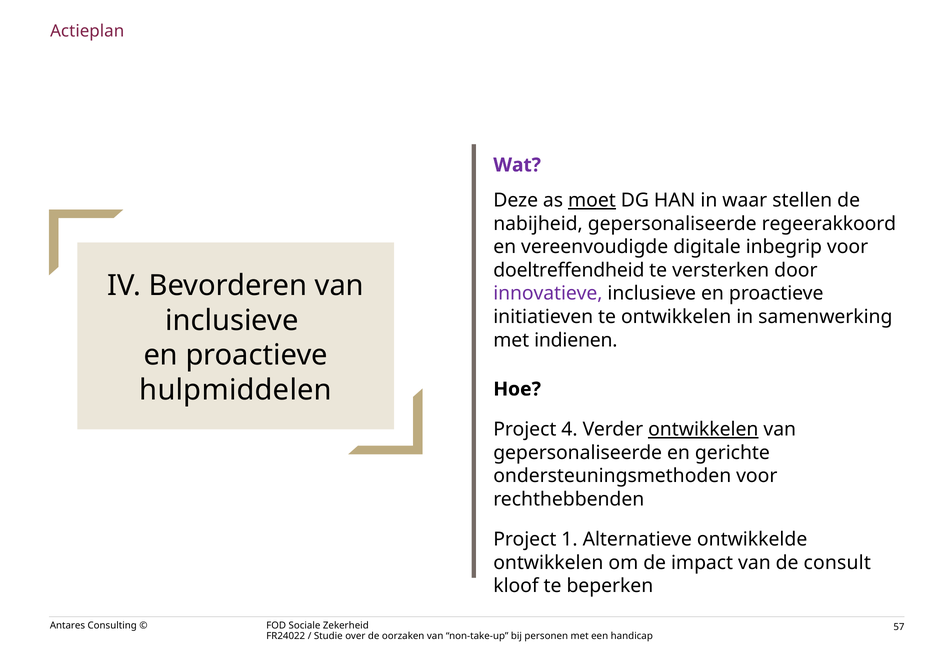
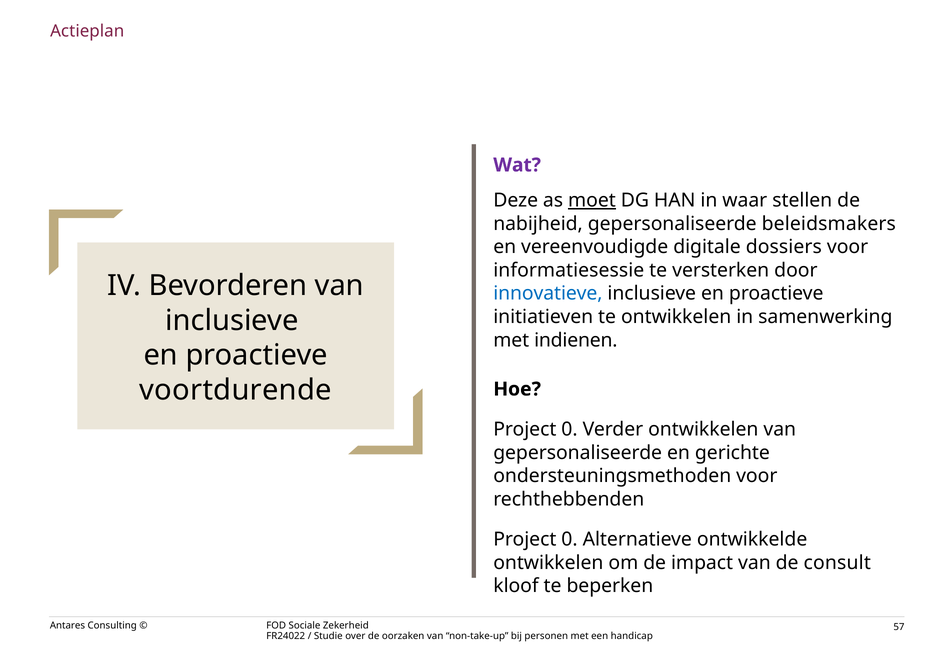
regeerakkoord: regeerakkoord -> beleidsmakers
inbegrip: inbegrip -> dossiers
doeltreffendheid: doeltreffendheid -> informatiesessie
innovatieve colour: purple -> blue
hulpmiddelen: hulpmiddelen -> voortdurende
4 at (570, 429): 4 -> 0
ontwikkelen at (703, 429) underline: present -> none
1 at (570, 539): 1 -> 0
